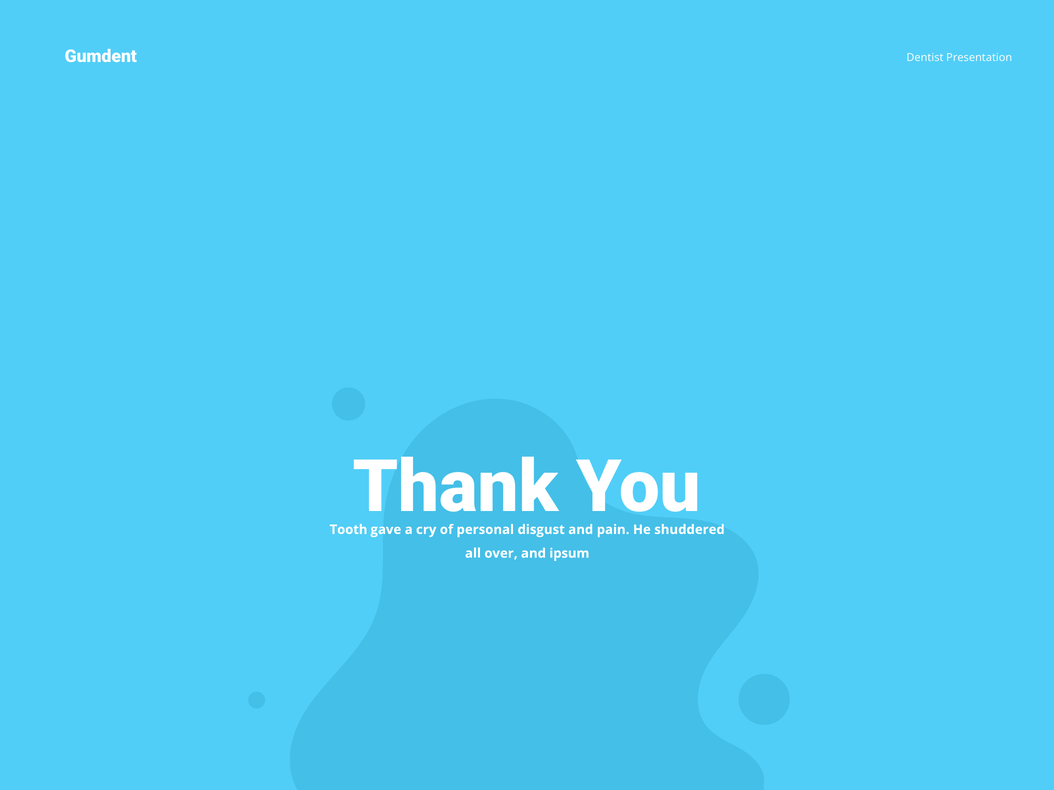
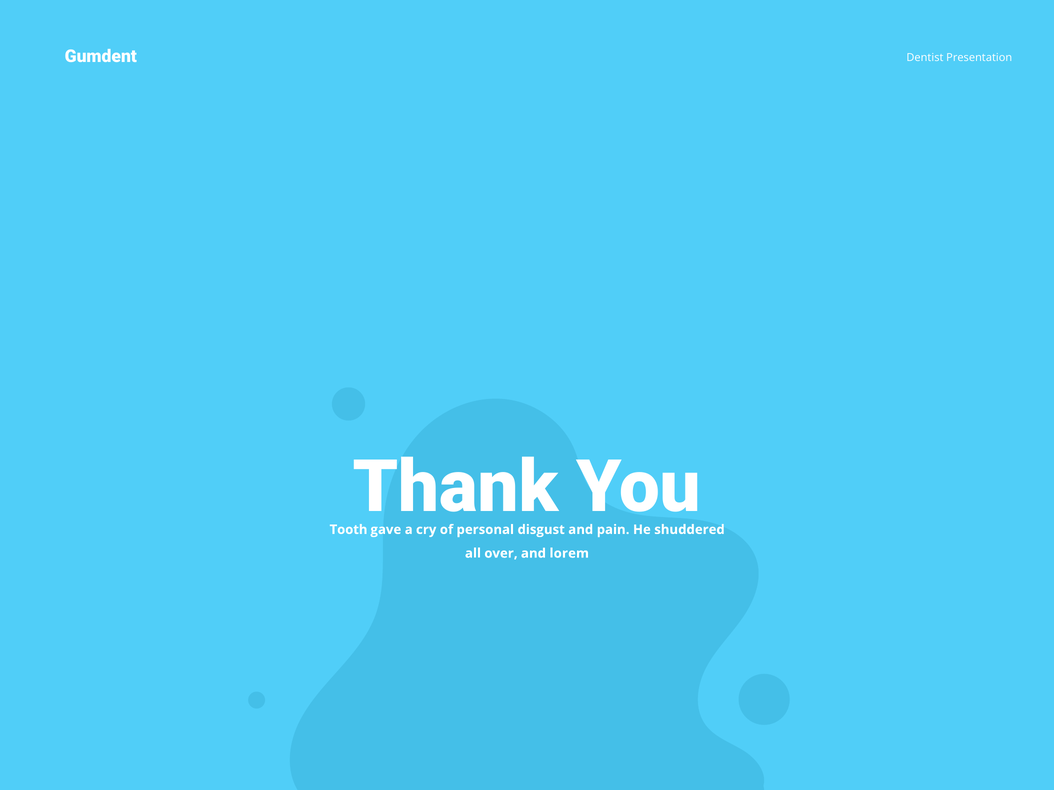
ipsum: ipsum -> lorem
